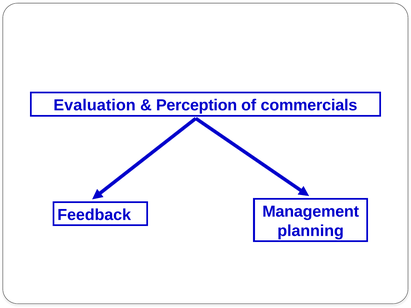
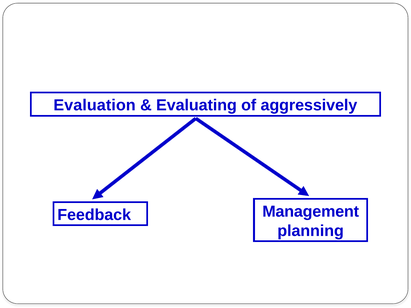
Perception: Perception -> Evaluating
commercials: commercials -> aggressively
